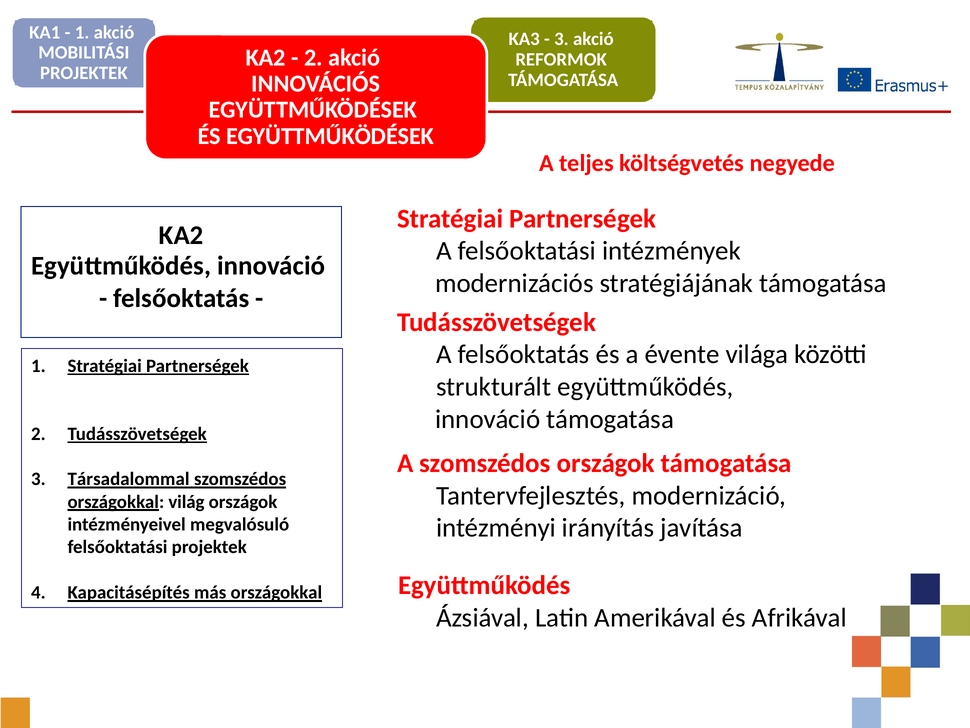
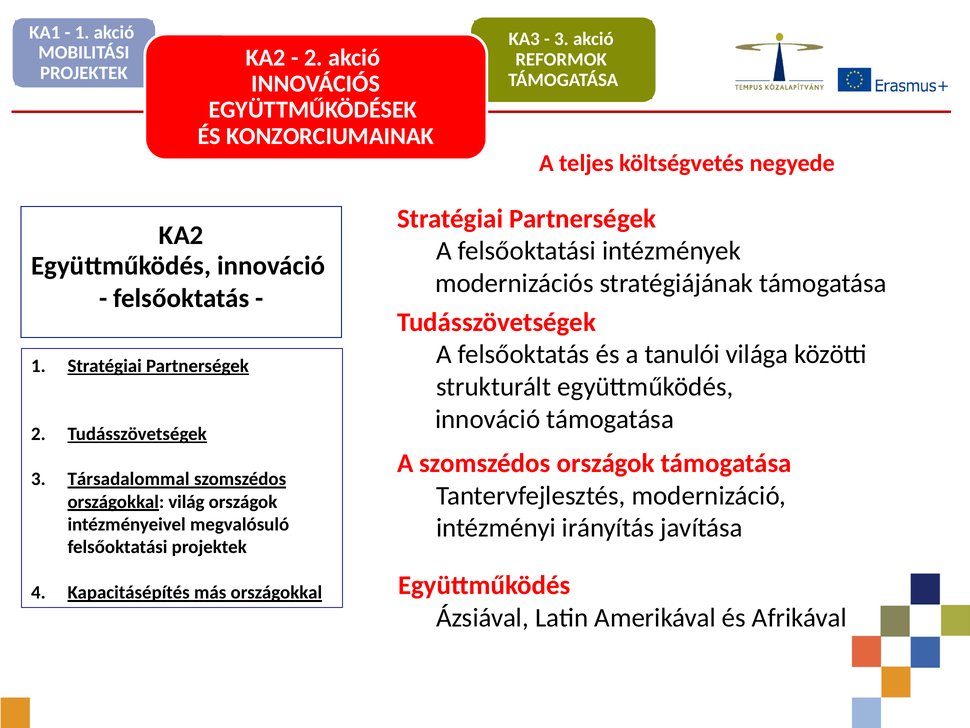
ÉS EGYÜTTMŰKÖDÉSEK: EGYÜTTMŰKÖDÉSEK -> KONZORCIUMAINAK
évente: évente -> tanulói
